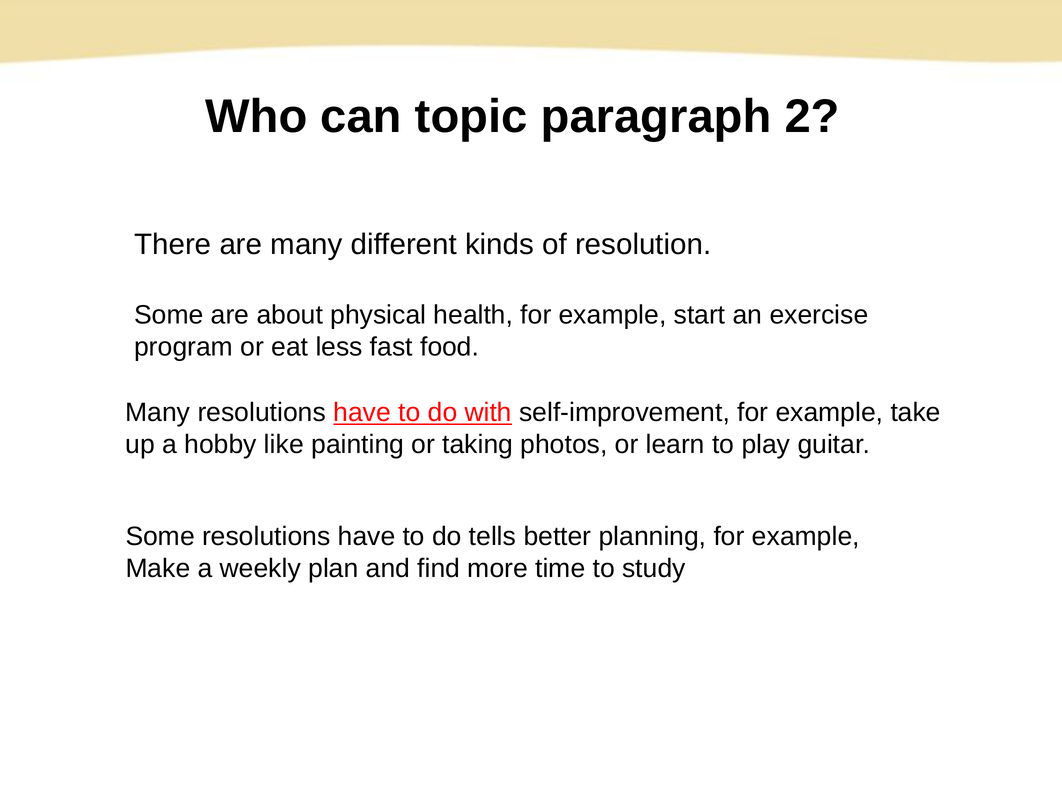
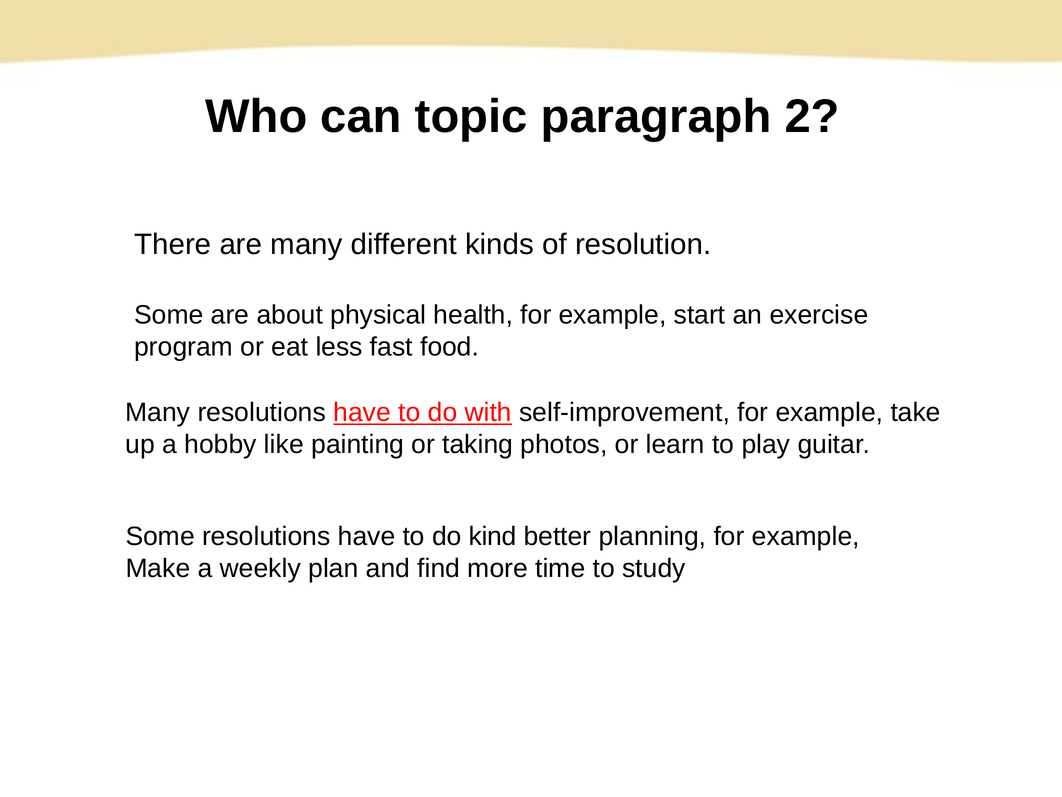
tells: tells -> kind
